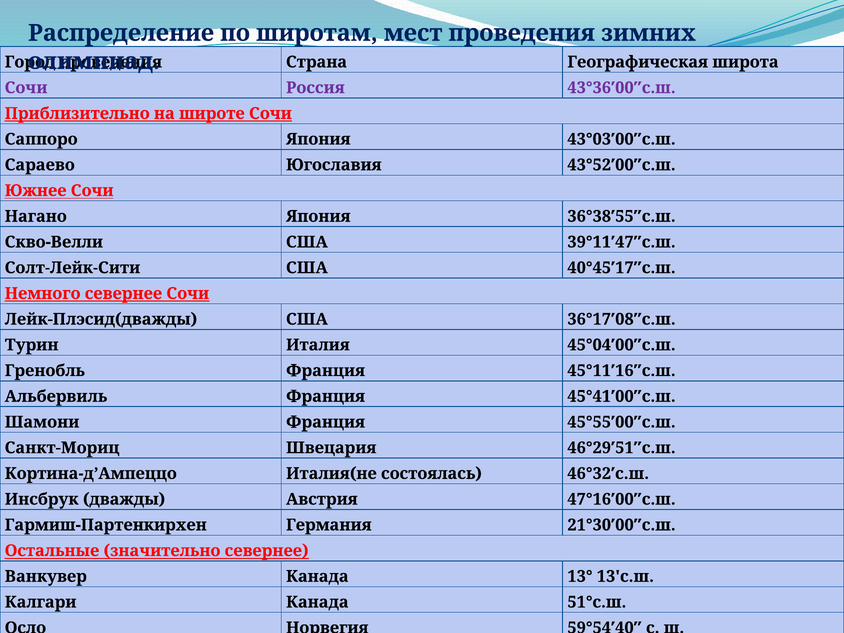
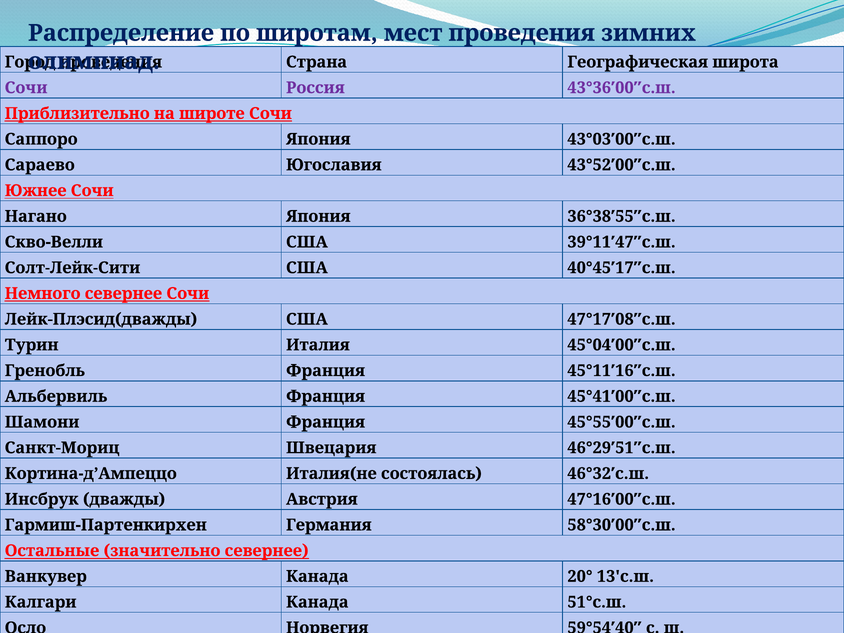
36°17′08″с.ш: 36°17′08″с.ш -> 47°17′08″с.ш
21°30′00″с.ш: 21°30′00″с.ш -> 58°30′00″с.ш
13°: 13° -> 20°
